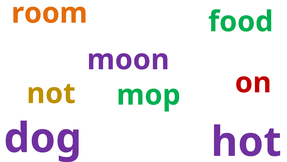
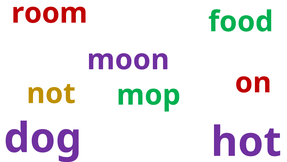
room colour: orange -> red
